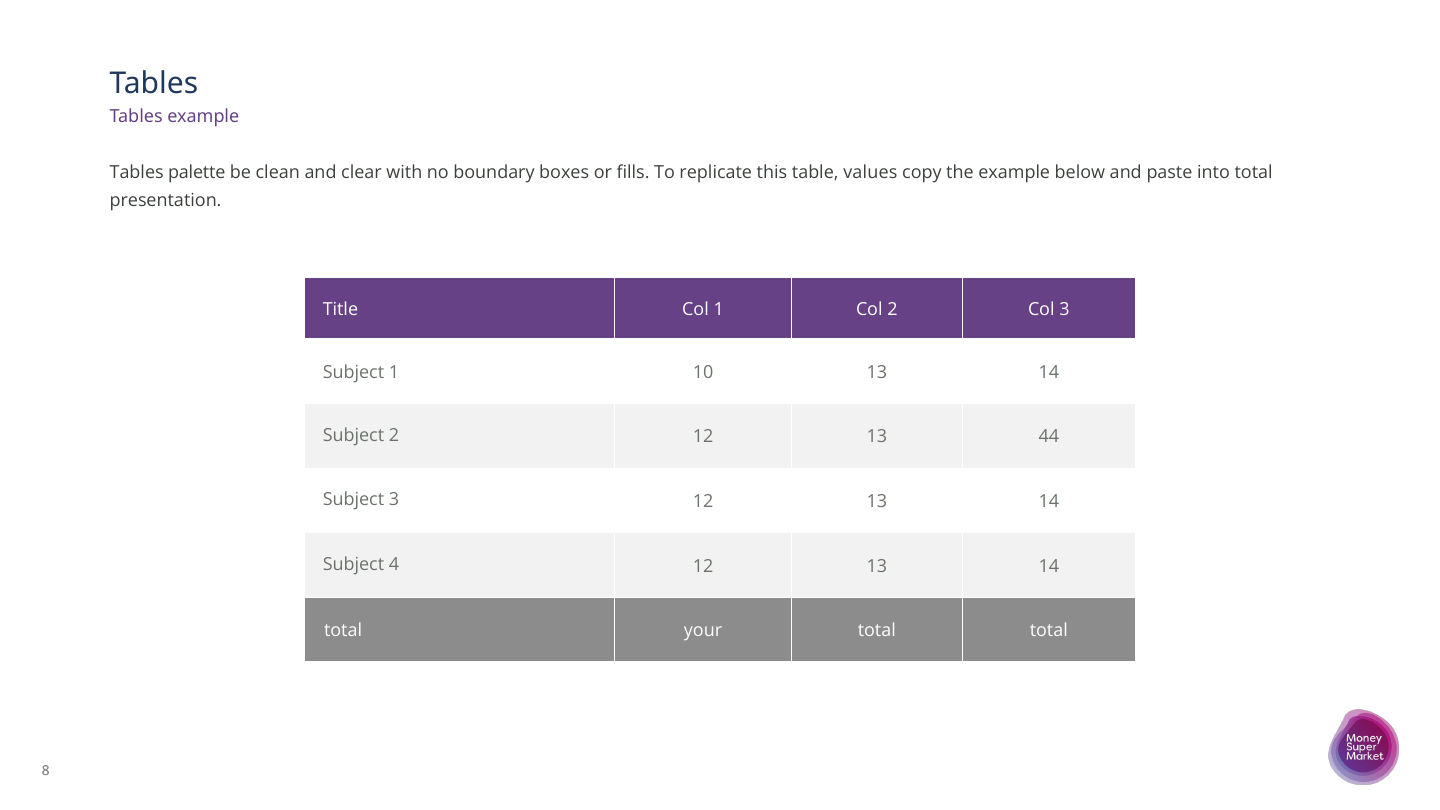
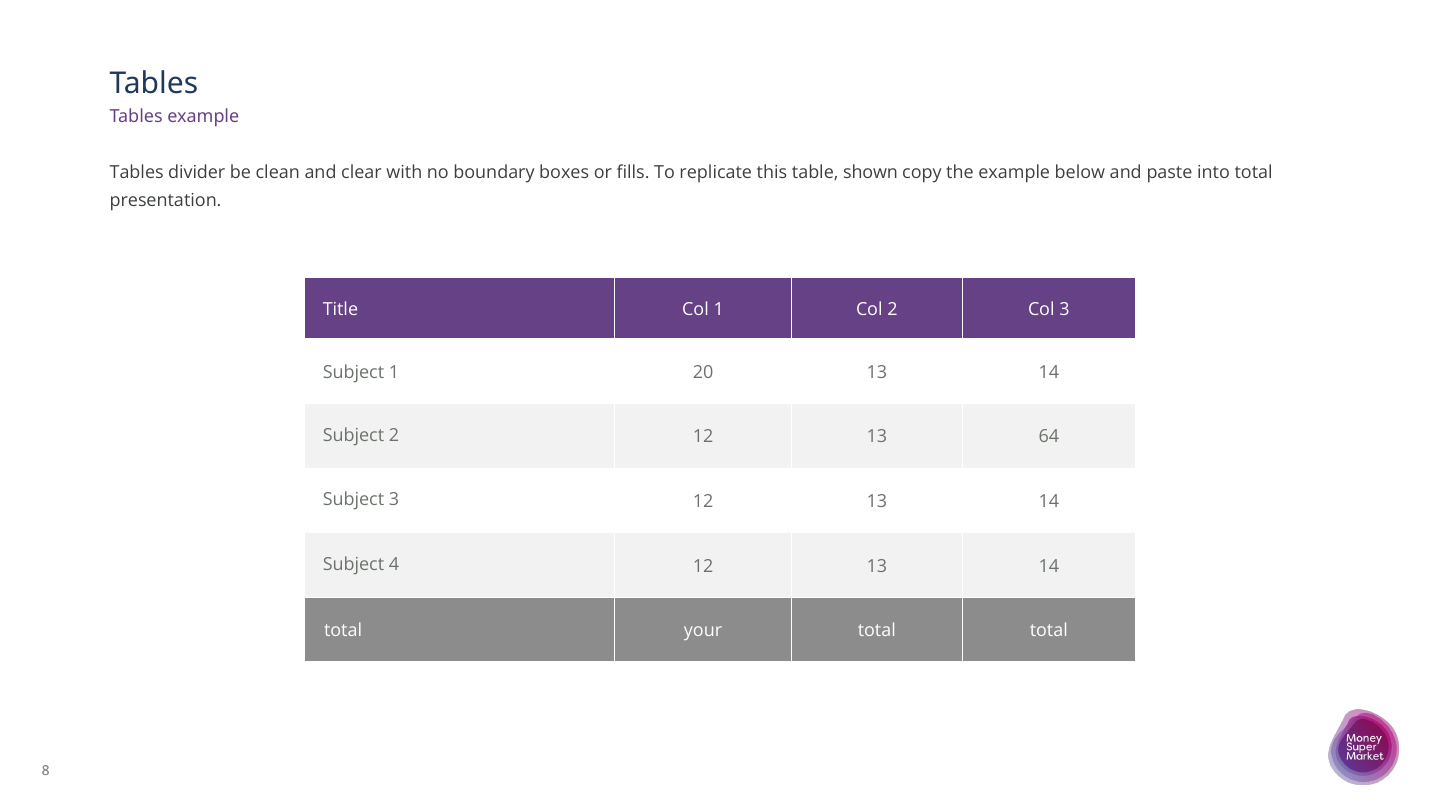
palette: palette -> divider
values: values -> shown
10: 10 -> 20
44: 44 -> 64
